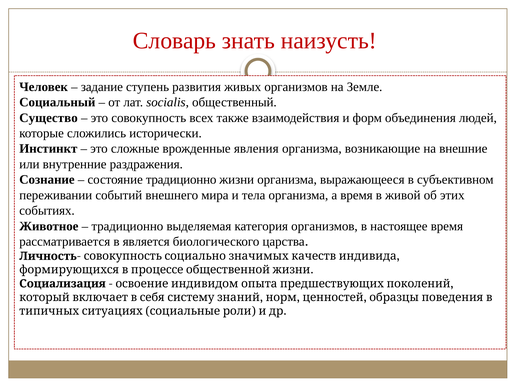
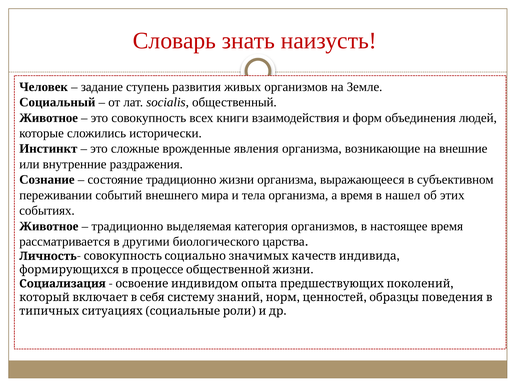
Существо at (48, 118): Существо -> Животное
также: также -> книги
живой: живой -> нашел
является: является -> другими
